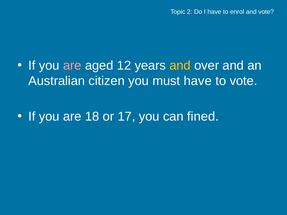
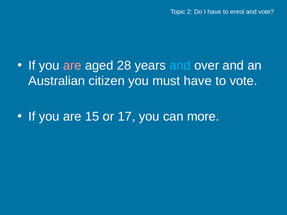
12: 12 -> 28
and at (180, 66) colour: yellow -> light blue
18: 18 -> 15
fined: fined -> more
